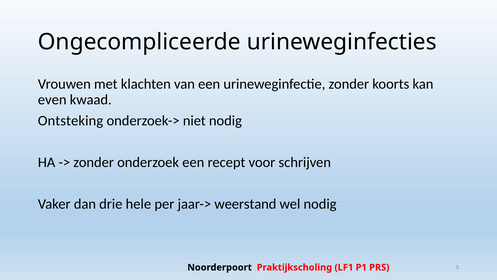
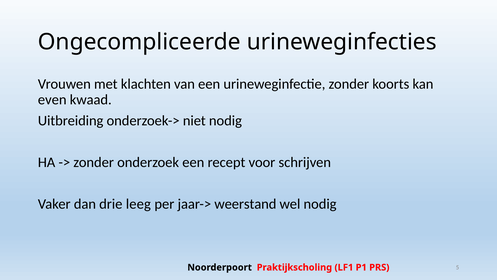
Ontsteking: Ontsteking -> Uitbreiding
hele: hele -> leeg
